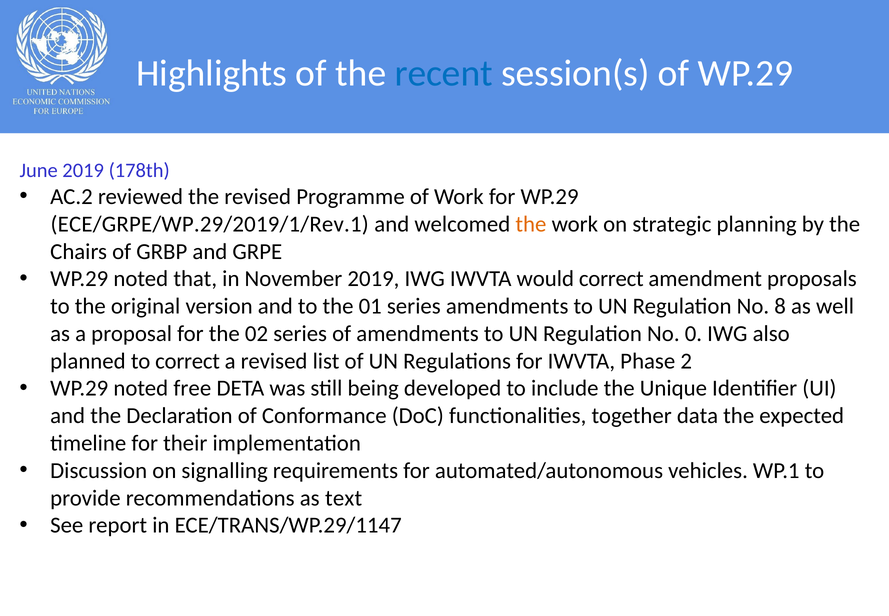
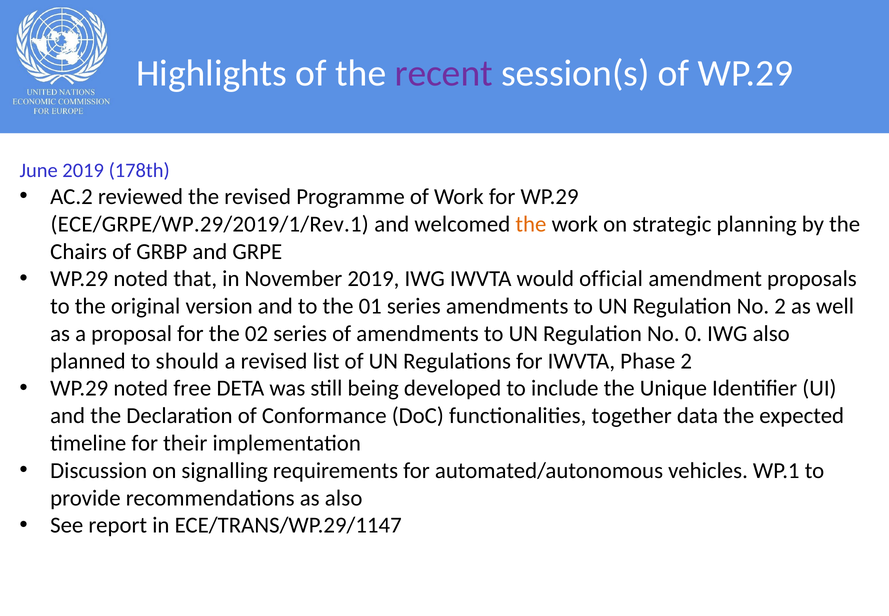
recent colour: blue -> purple
would correct: correct -> official
No 8: 8 -> 2
to correct: correct -> should
as text: text -> also
